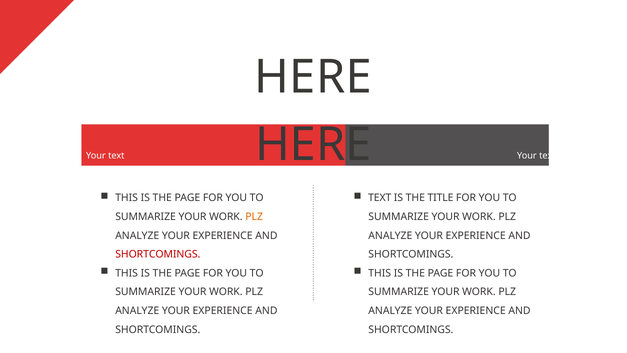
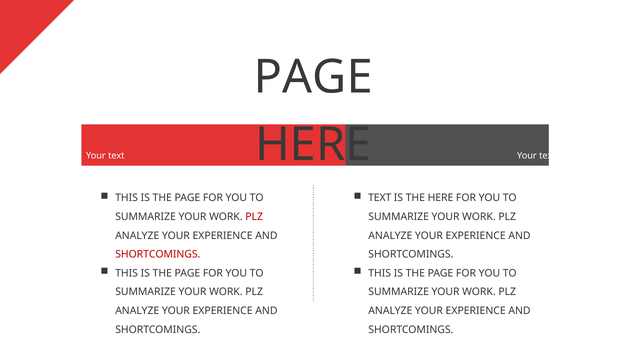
HERE at (313, 77): HERE -> PAGE
THE TITLE: TITLE -> HERE
PLZ at (254, 217) colour: orange -> red
